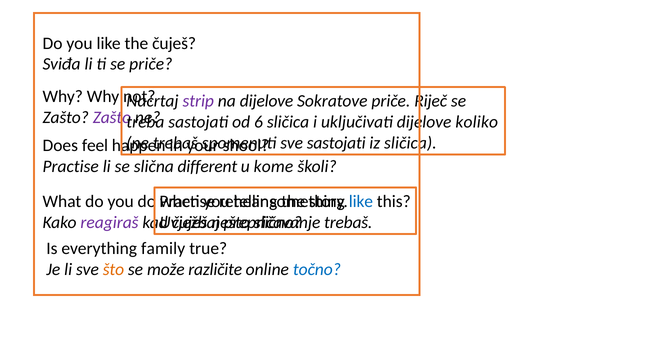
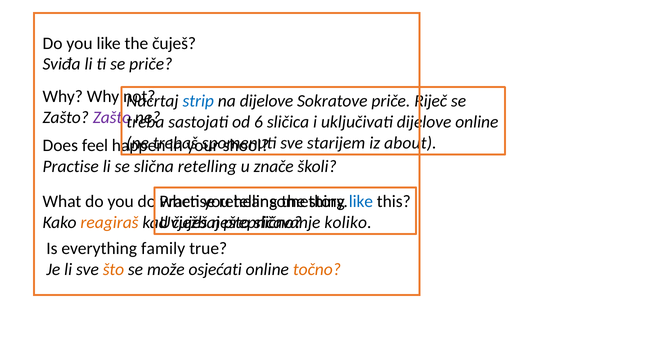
strip colour: purple -> blue
dijelove koliko: koliko -> online
sve sastojati: sastojati -> starijem
iz sličica: sličica -> about
slična different: different -> retelling
kome: kome -> znače
reagiraš colour: purple -> orange
trebaš at (348, 222): trebaš -> koliko
različite: različite -> osjećati
točno colour: blue -> orange
